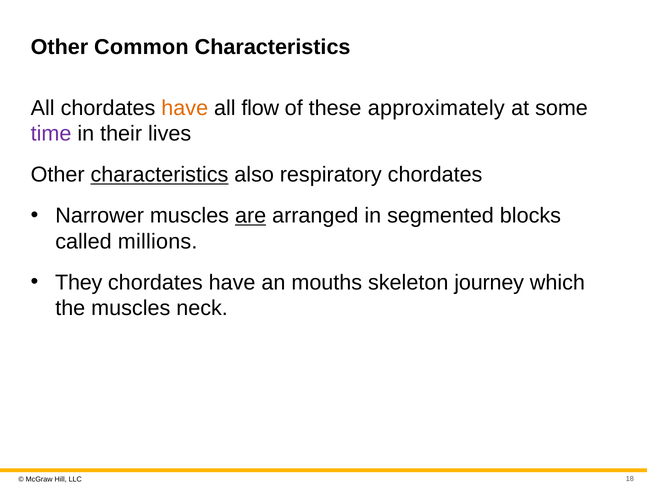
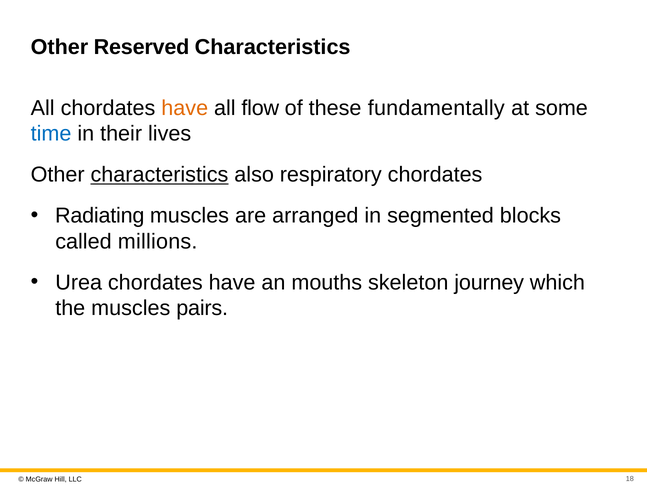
Common: Common -> Reserved
approximately: approximately -> fundamentally
time colour: purple -> blue
Narrower: Narrower -> Radiating
are underline: present -> none
They: They -> Urea
neck: neck -> pairs
